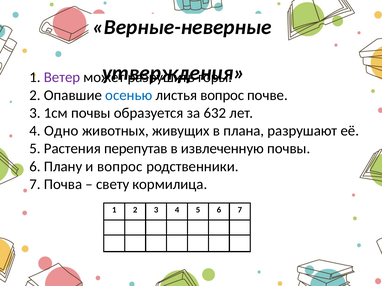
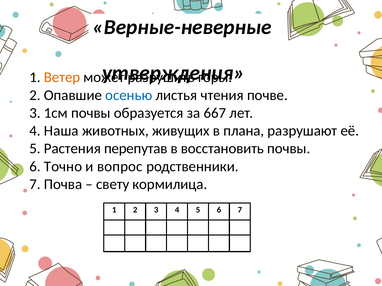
Ветер colour: purple -> orange
листья вопрос: вопрос -> чтения
632: 632 -> 667
Одно: Одно -> Наша
извлеченную: извлеченную -> восстановить
Плану: Плану -> Точно
